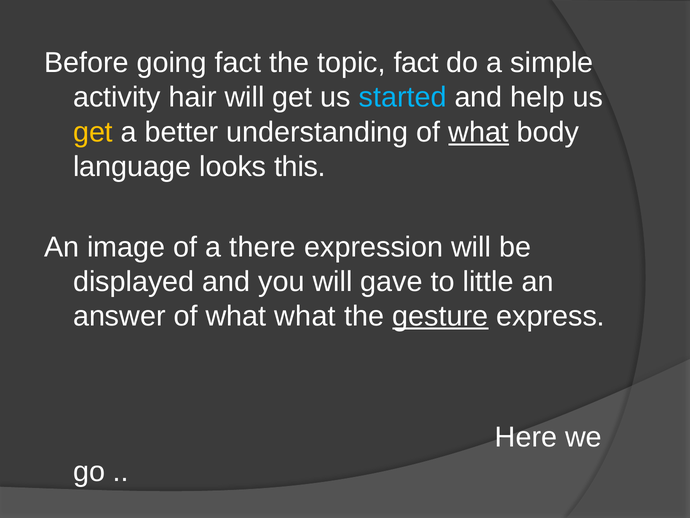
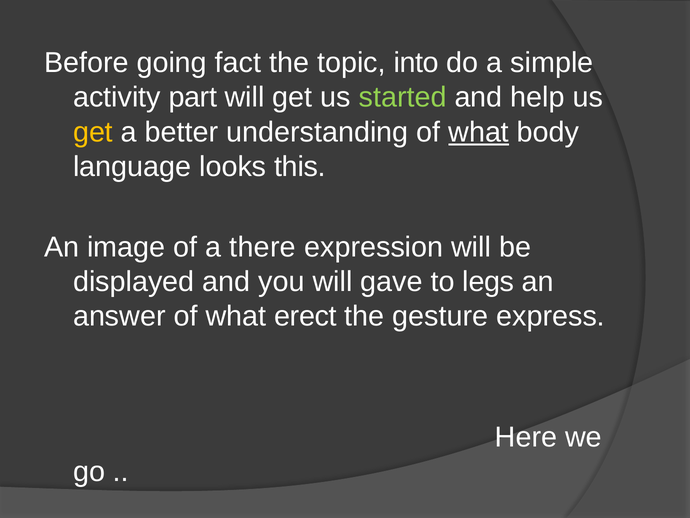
topic fact: fact -> into
hair: hair -> part
started colour: light blue -> light green
little: little -> legs
what what: what -> erect
gesture underline: present -> none
